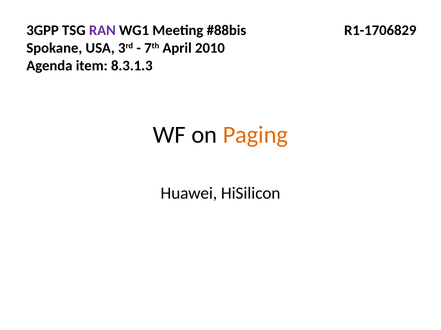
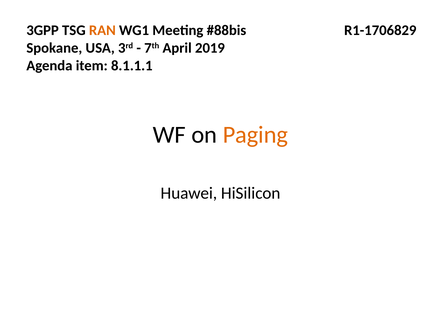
RAN colour: purple -> orange
2010: 2010 -> 2019
8.3.1.3: 8.3.1.3 -> 8.1.1.1
